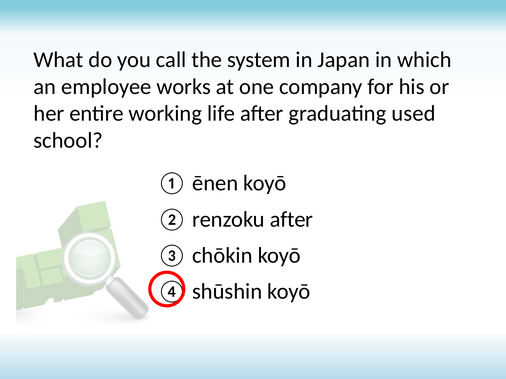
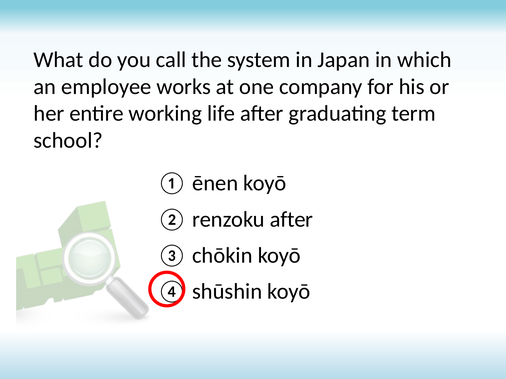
used: used -> term
